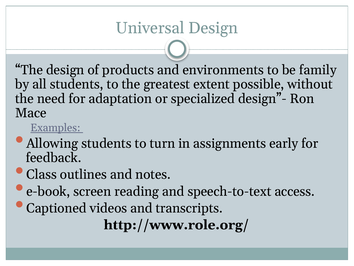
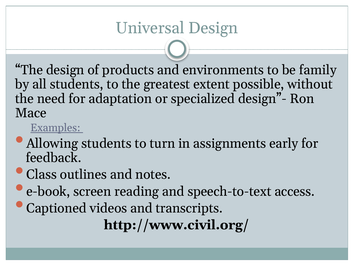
http://www.role.org/: http://www.role.org/ -> http://www.civil.org/
